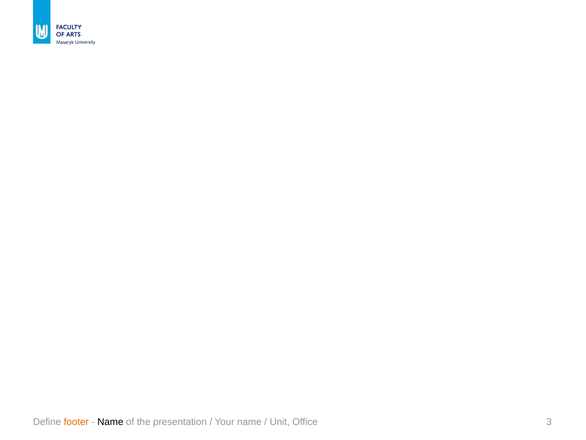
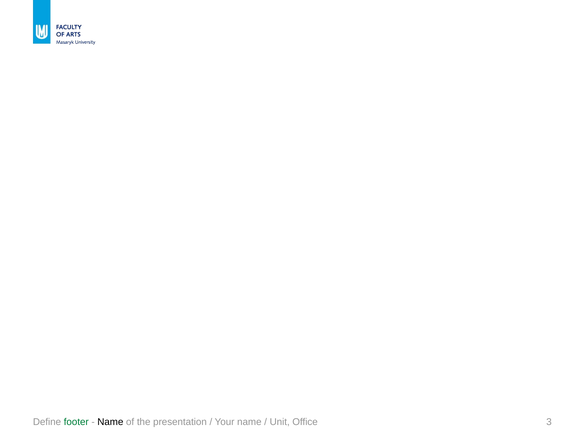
footer colour: orange -> green
